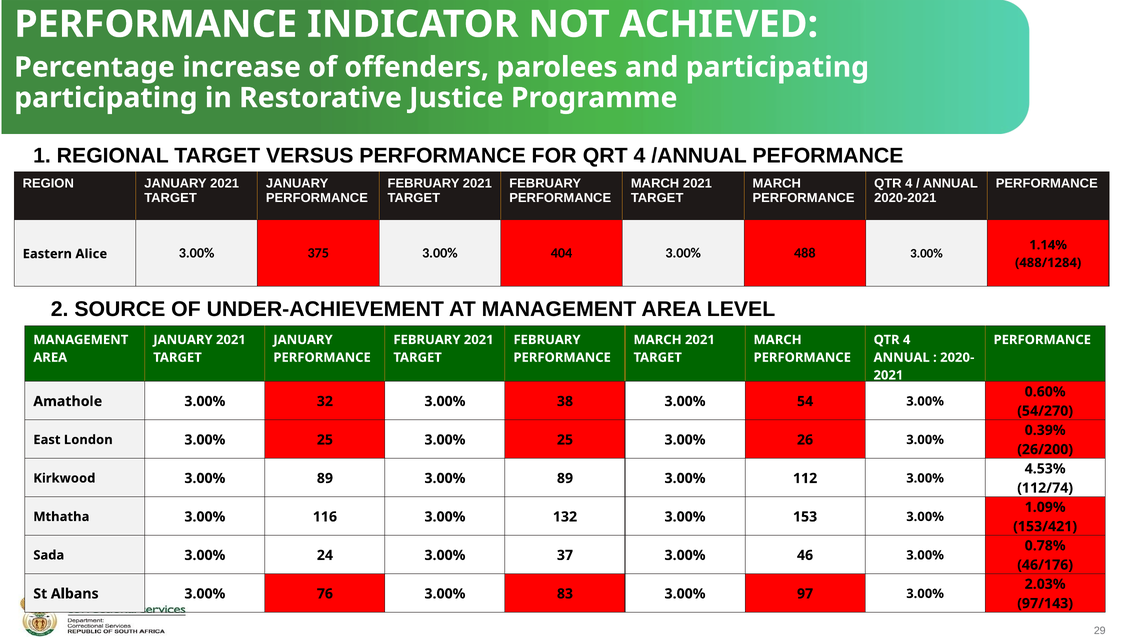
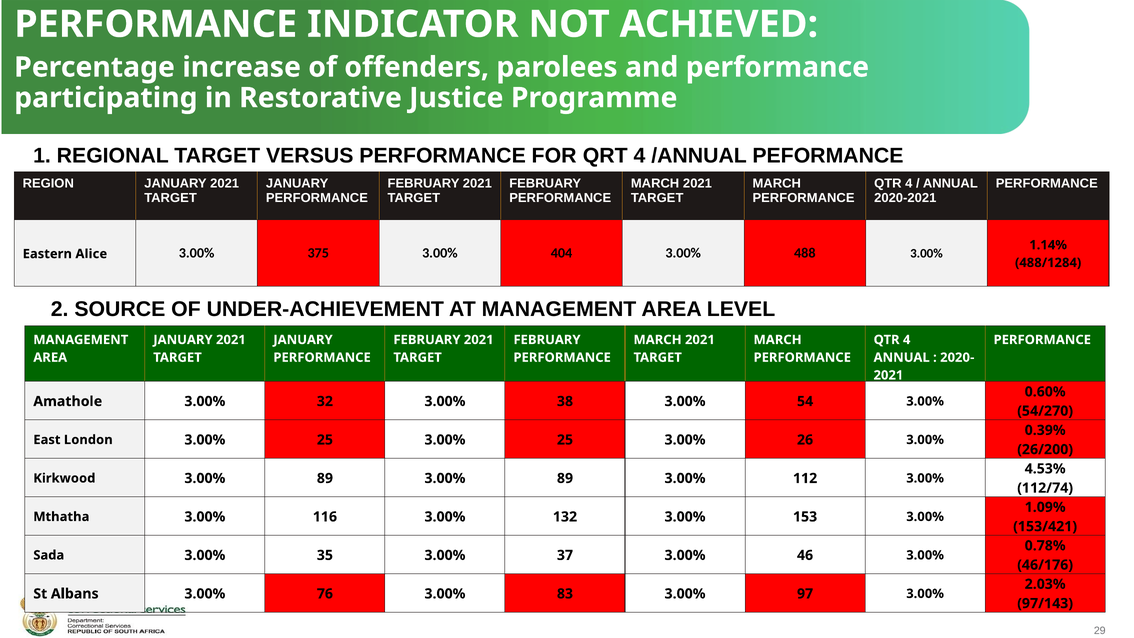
and participating: participating -> performance
24: 24 -> 35
